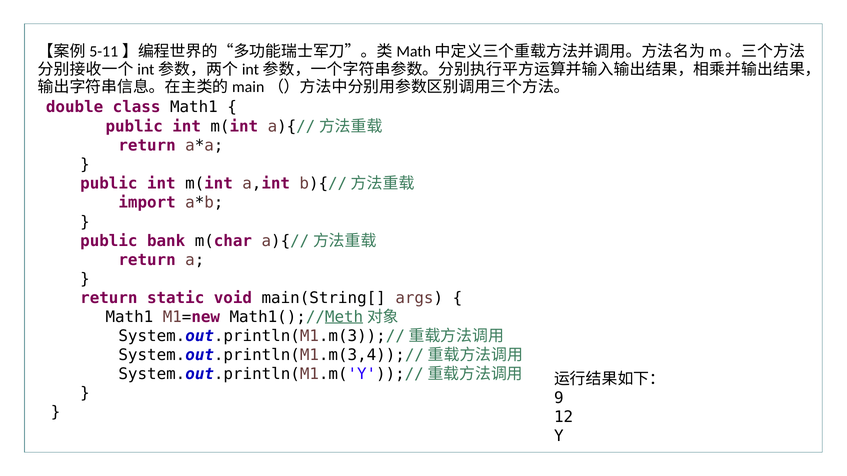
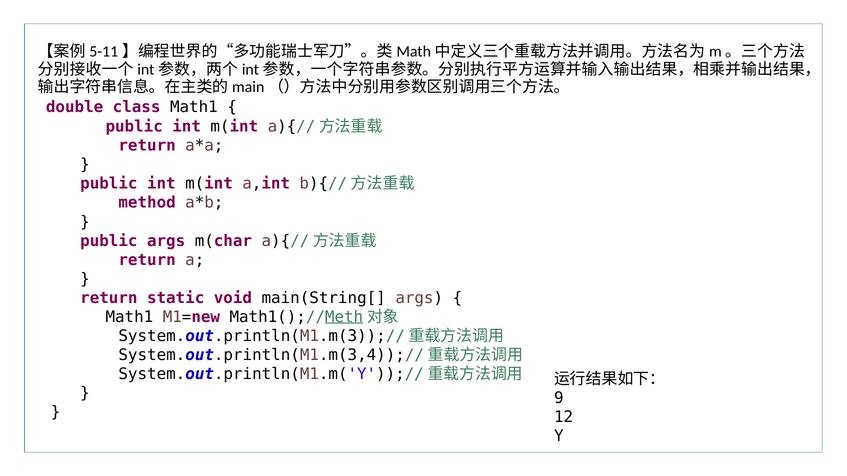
import: import -> method
public bank: bank -> args
